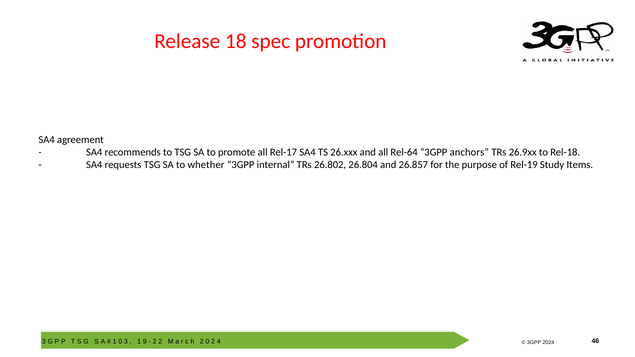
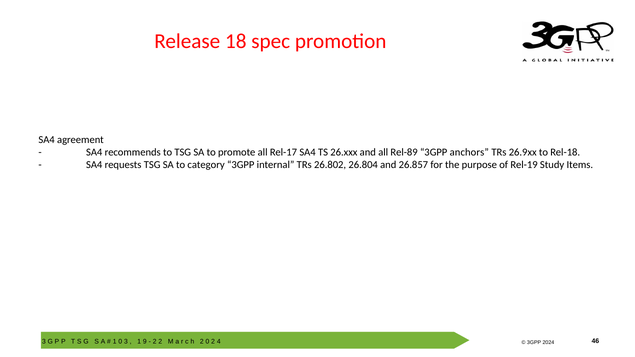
Rel-64: Rel-64 -> Rel-89
whether: whether -> category
